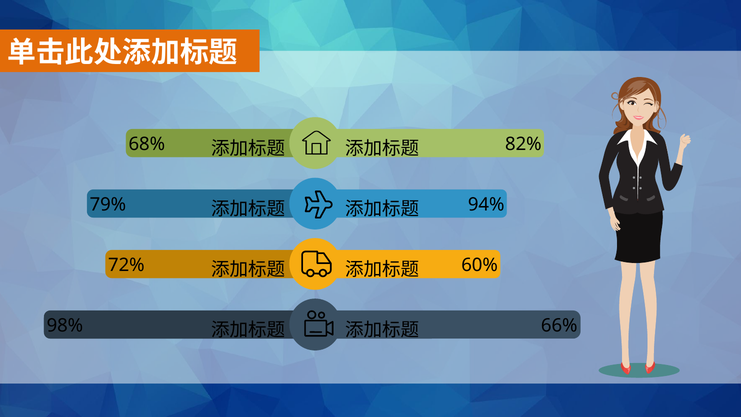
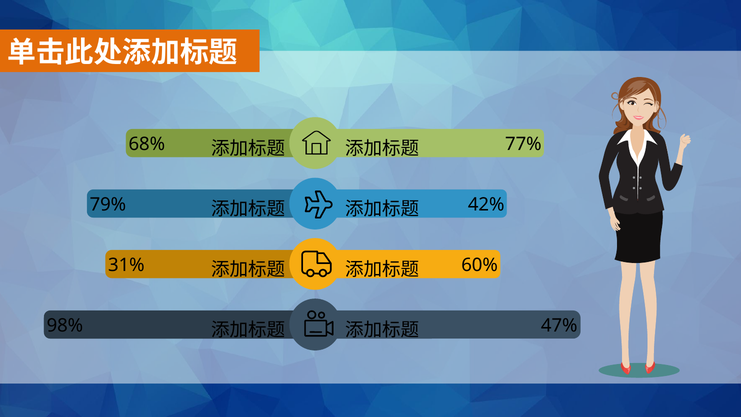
82%: 82% -> 77%
94%: 94% -> 42%
72%: 72% -> 31%
66%: 66% -> 47%
